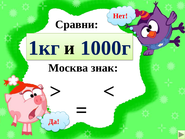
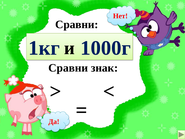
Москва at (68, 68): Москва -> Сравни
